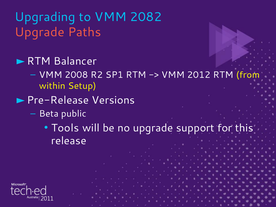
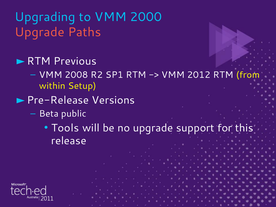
2082: 2082 -> 2000
Balancer: Balancer -> Previous
